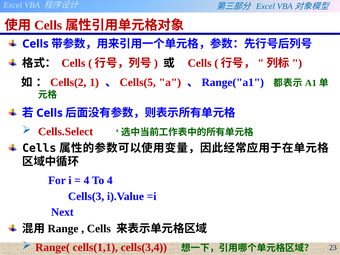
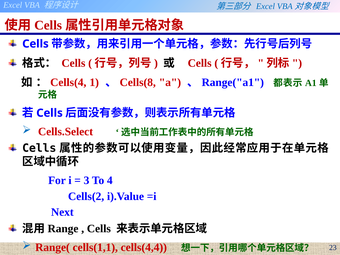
Cells(2: Cells(2 -> Cells(4
Cells(5: Cells(5 -> Cells(8
4 at (86, 180): 4 -> 3
Cells(3: Cells(3 -> Cells(2
cells(3,4: cells(3,4 -> cells(4,4
